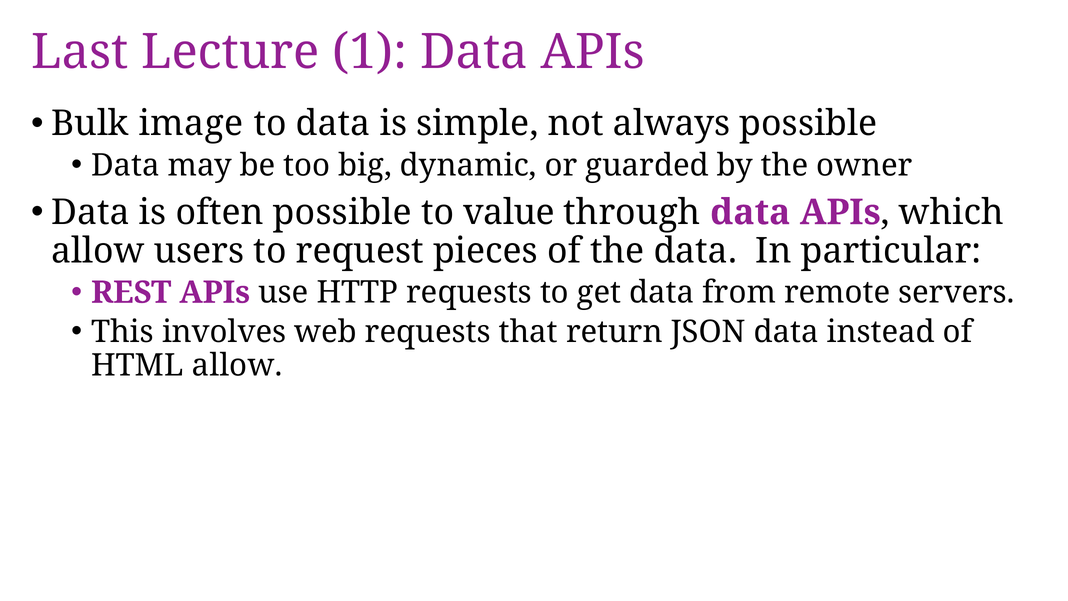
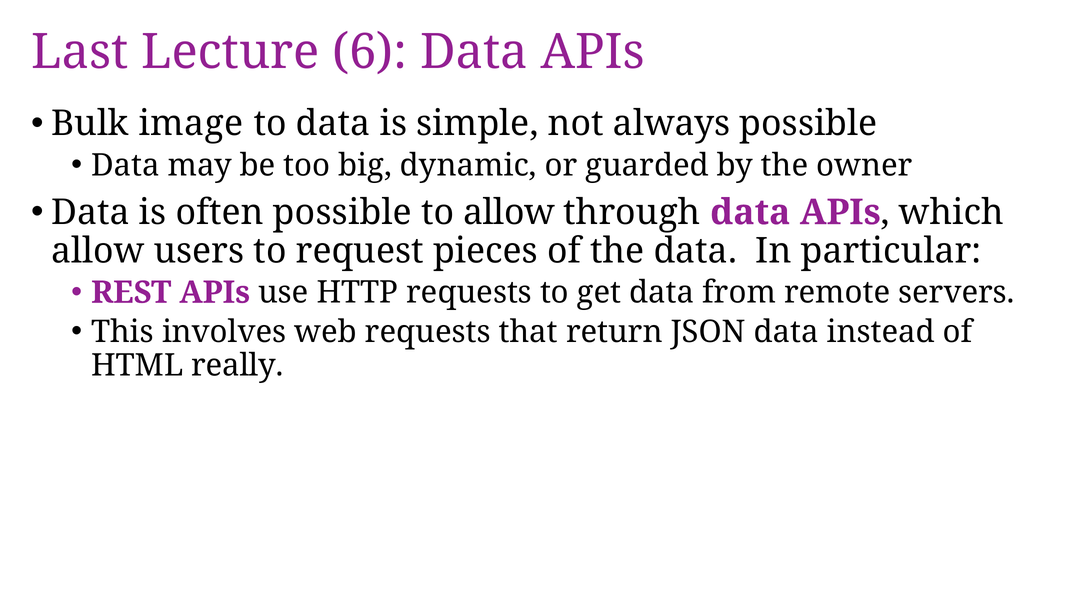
1: 1 -> 6
to value: value -> allow
HTML allow: allow -> really
